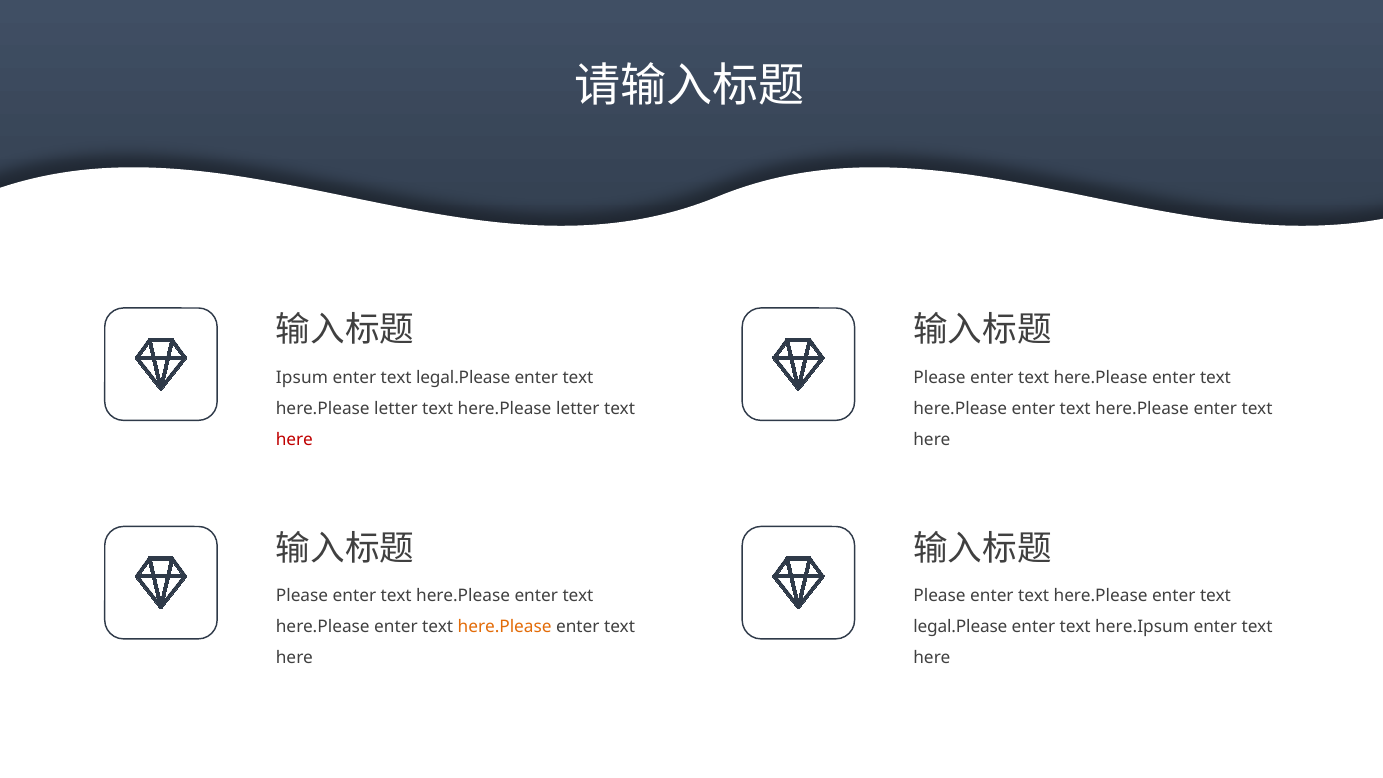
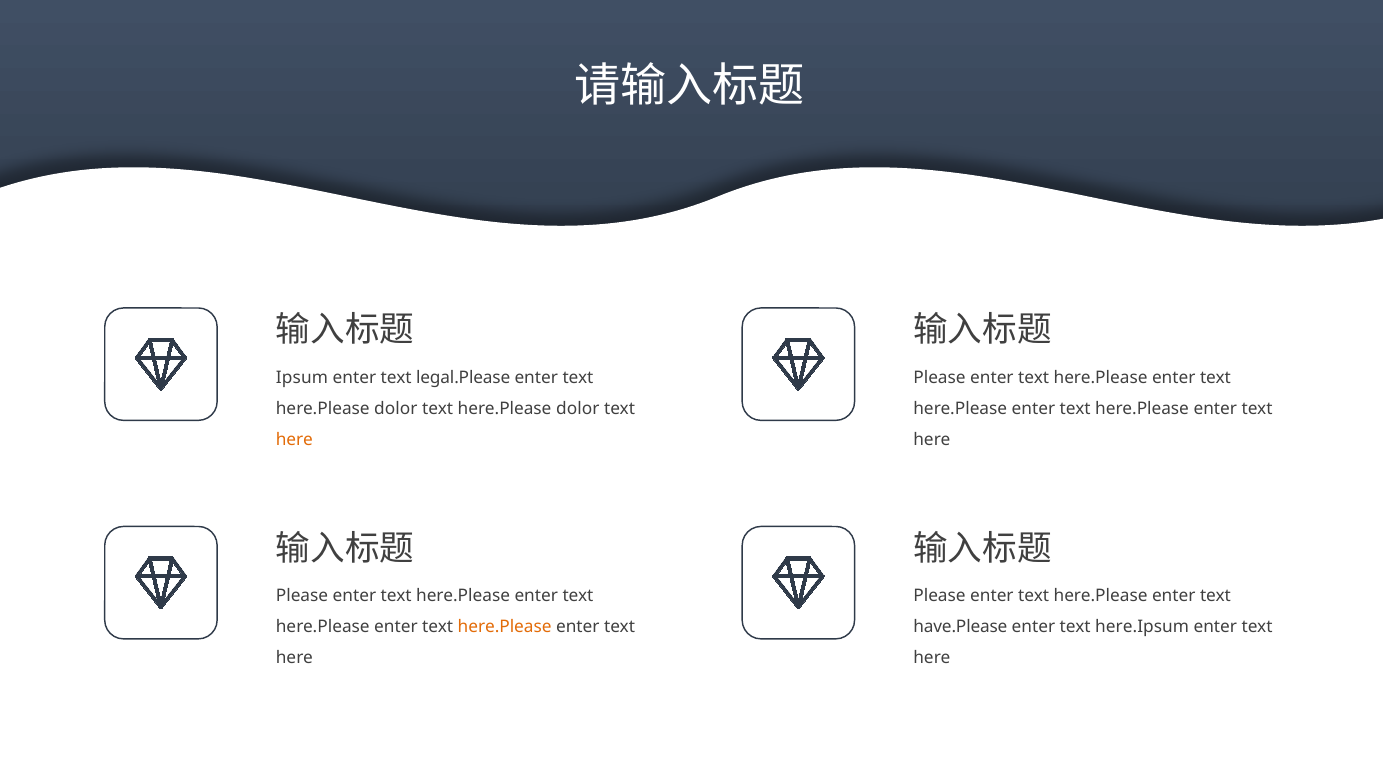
letter at (396, 409): letter -> dolor
letter at (578, 409): letter -> dolor
here at (294, 440) colour: red -> orange
legal.Please at (960, 627): legal.Please -> have.Please
